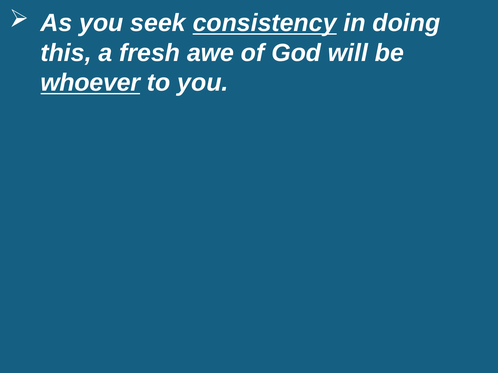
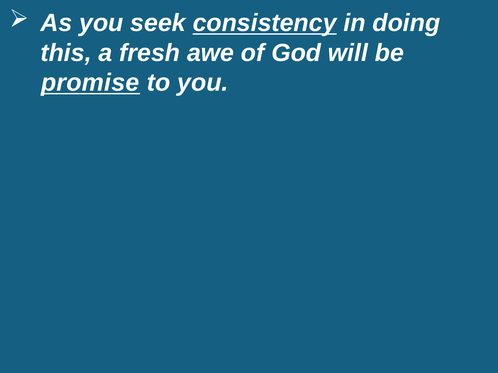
whoever: whoever -> promise
